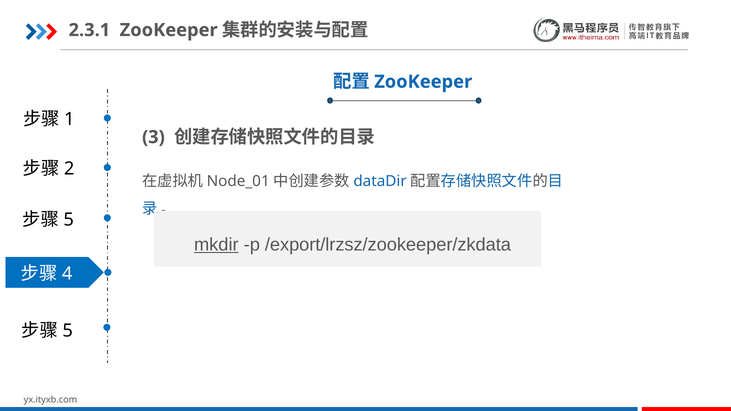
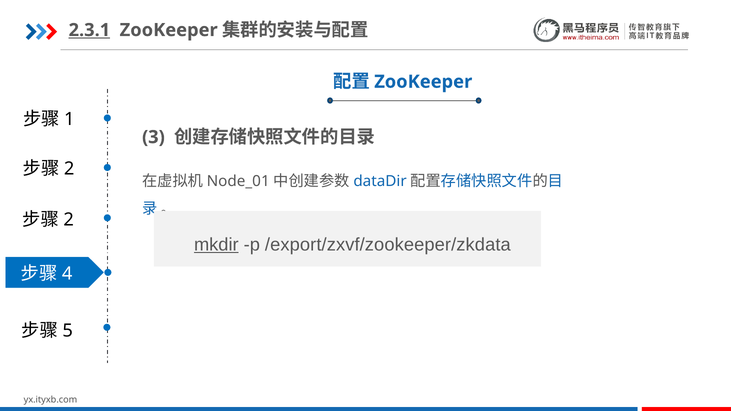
2.3.1 underline: none -> present
5 at (69, 220): 5 -> 2
/export/lrzsz/zookeeper/zkdata: /export/lrzsz/zookeeper/zkdata -> /export/zxvf/zookeeper/zkdata
